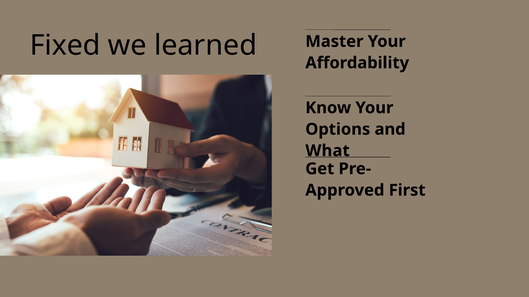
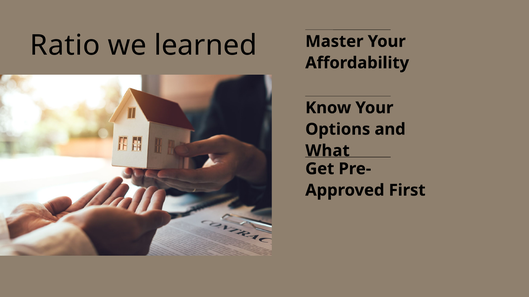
Fixed: Fixed -> Ratio
